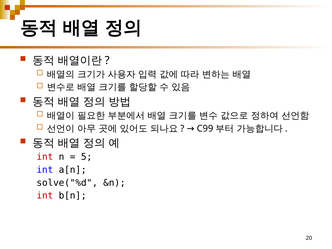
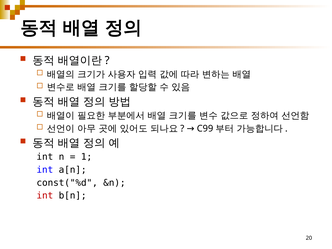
int at (45, 157) colour: red -> black
5: 5 -> 1
solve("%d: solve("%d -> const("%d
